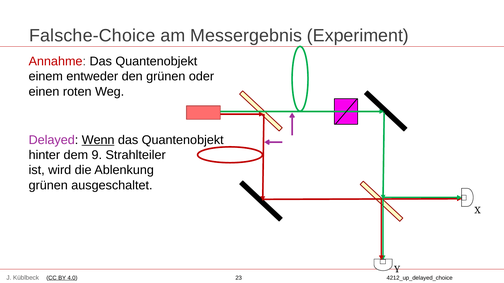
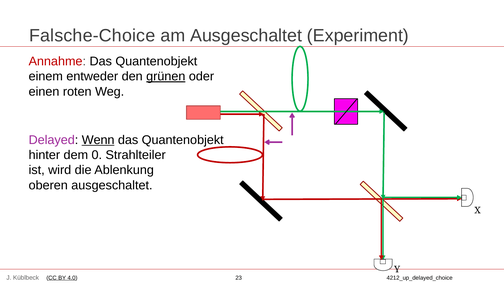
am Messergebnis: Messergebnis -> Ausgeschaltet
grünen at (166, 77) underline: none -> present
9: 9 -> 0
grünen at (48, 186): grünen -> oberen
